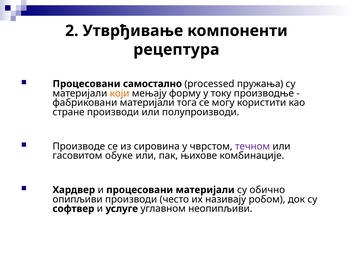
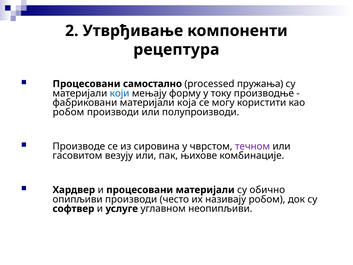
који colour: orange -> blue
тога: тога -> која
стране at (69, 112): стране -> робом
обуке: обуке -> везују
